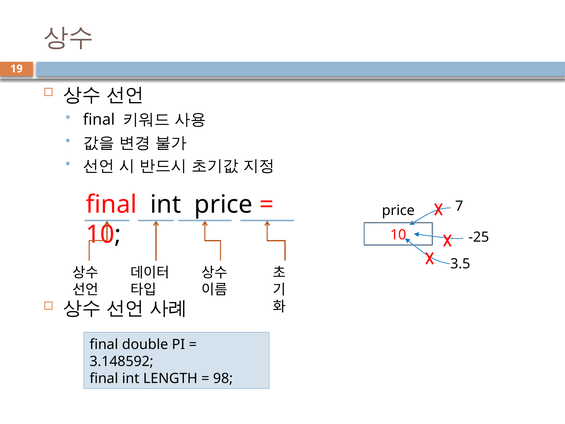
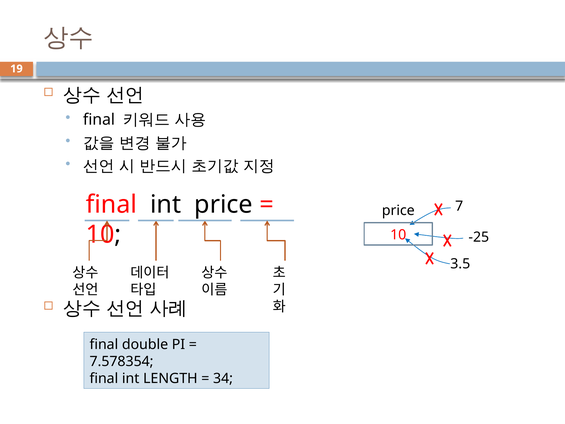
3.148592: 3.148592 -> 7.578354
98: 98 -> 34
